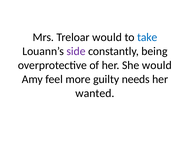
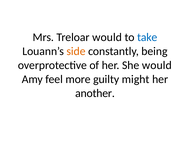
side colour: purple -> orange
needs: needs -> might
wanted: wanted -> another
